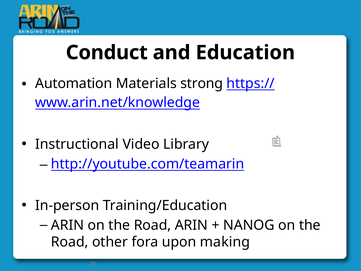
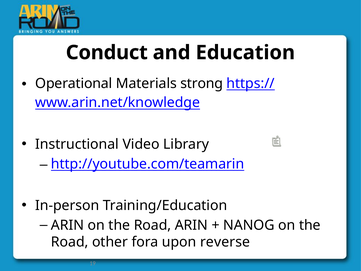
Automation: Automation -> Operational
making: making -> reverse
